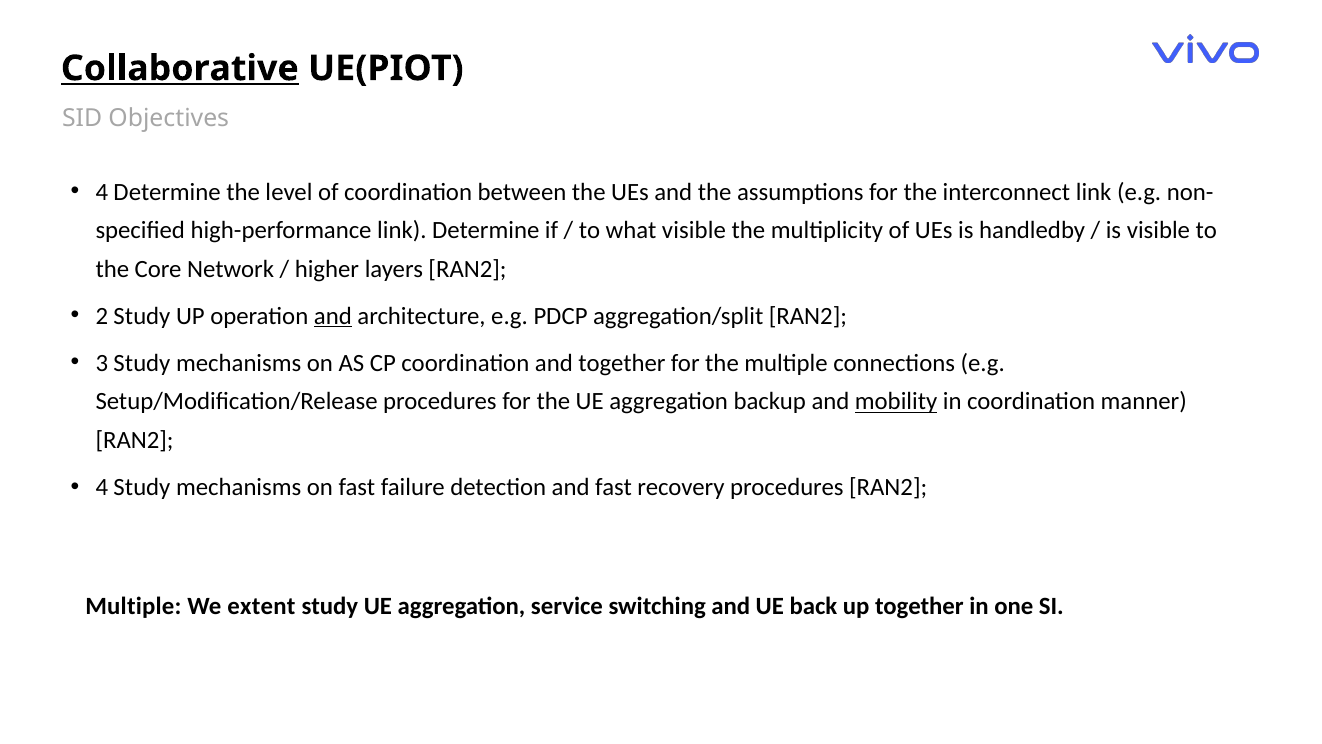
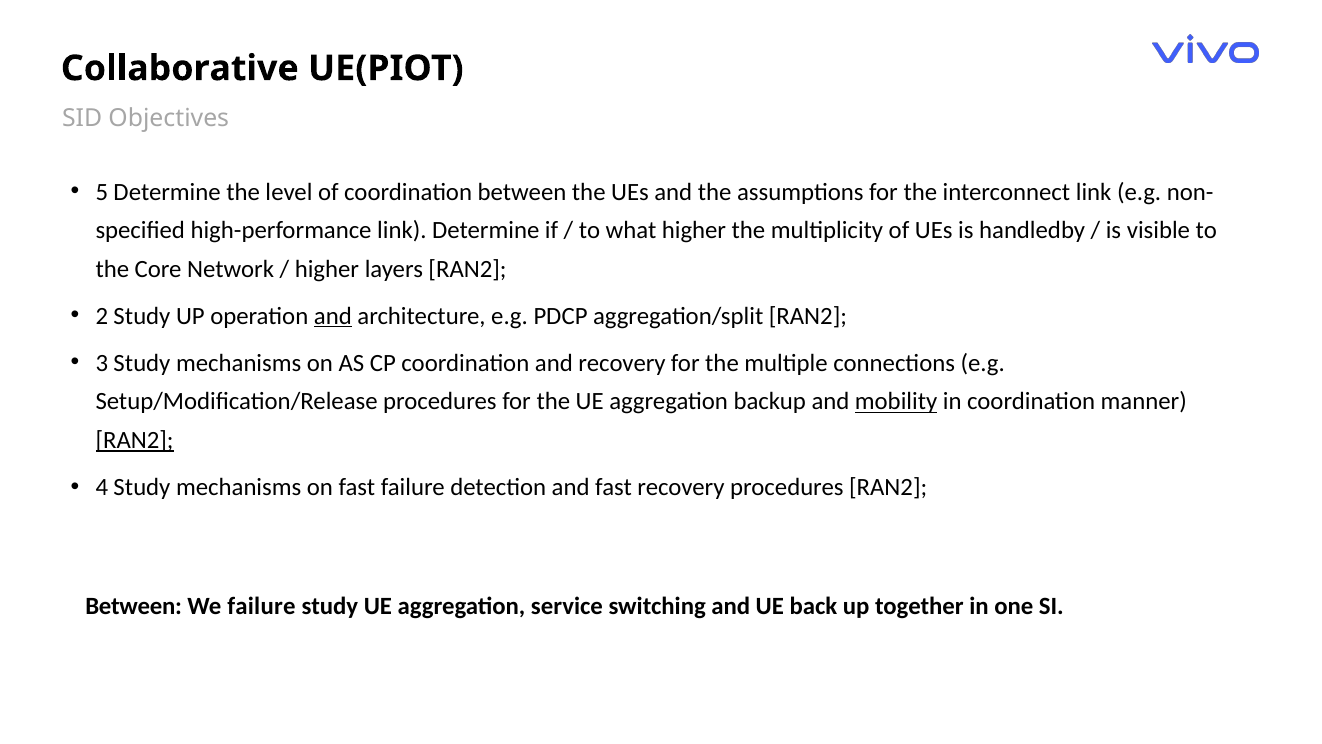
Collaborative underline: present -> none
4 at (102, 192): 4 -> 5
what visible: visible -> higher
and together: together -> recovery
RAN2 at (135, 440) underline: none -> present
Multiple at (133, 606): Multiple -> Between
We extent: extent -> failure
